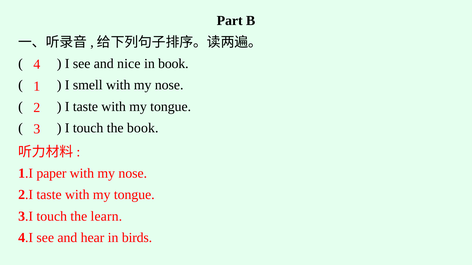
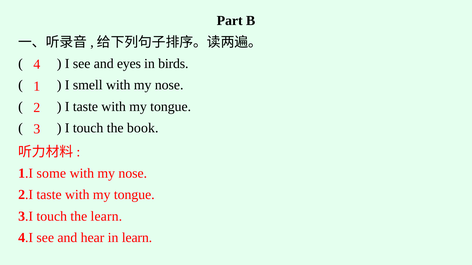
nice: nice -> eyes
in book: book -> birds
paper: paper -> some
in birds: birds -> learn
